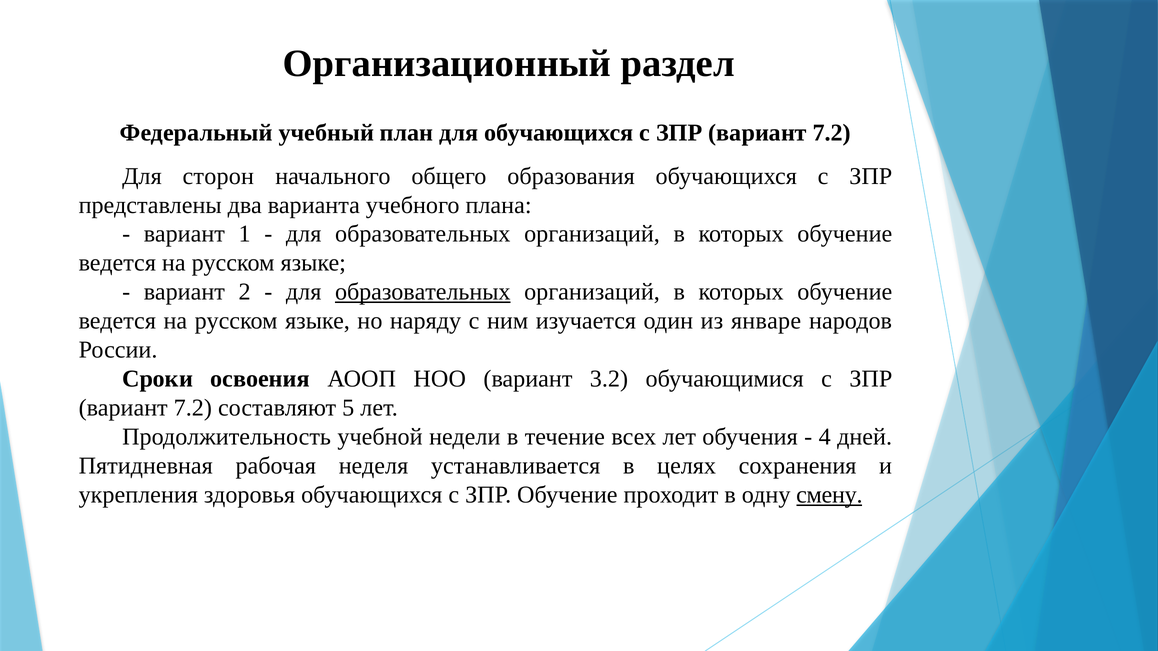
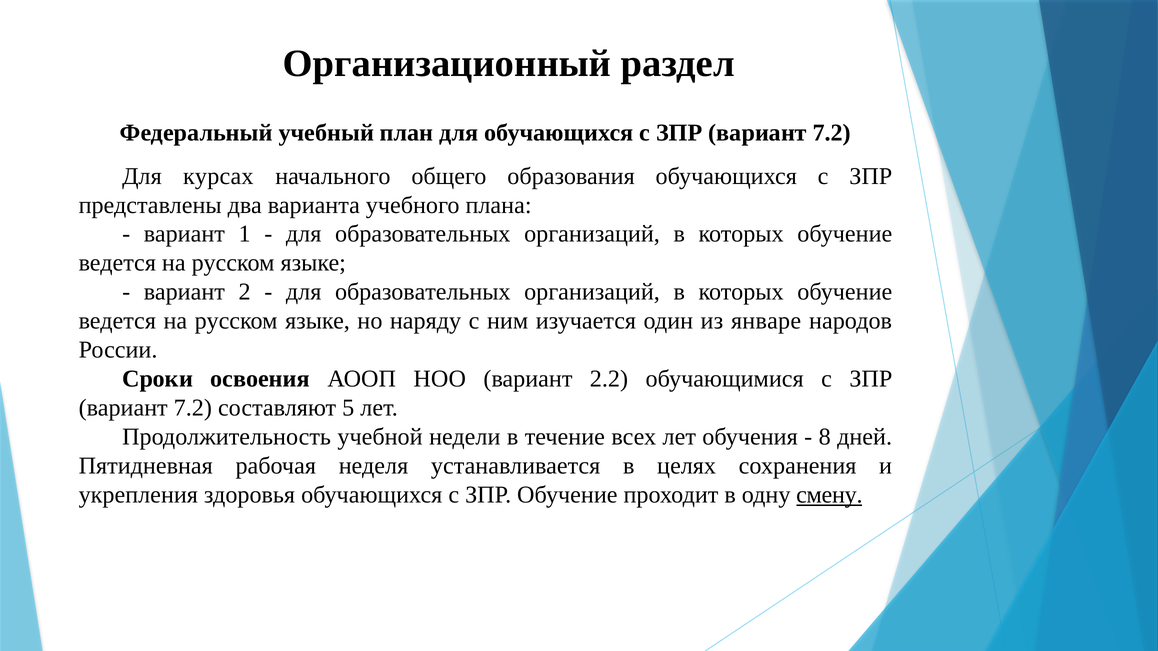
сторон: сторон -> курсах
образовательных at (423, 292) underline: present -> none
3.2: 3.2 -> 2.2
4: 4 -> 8
